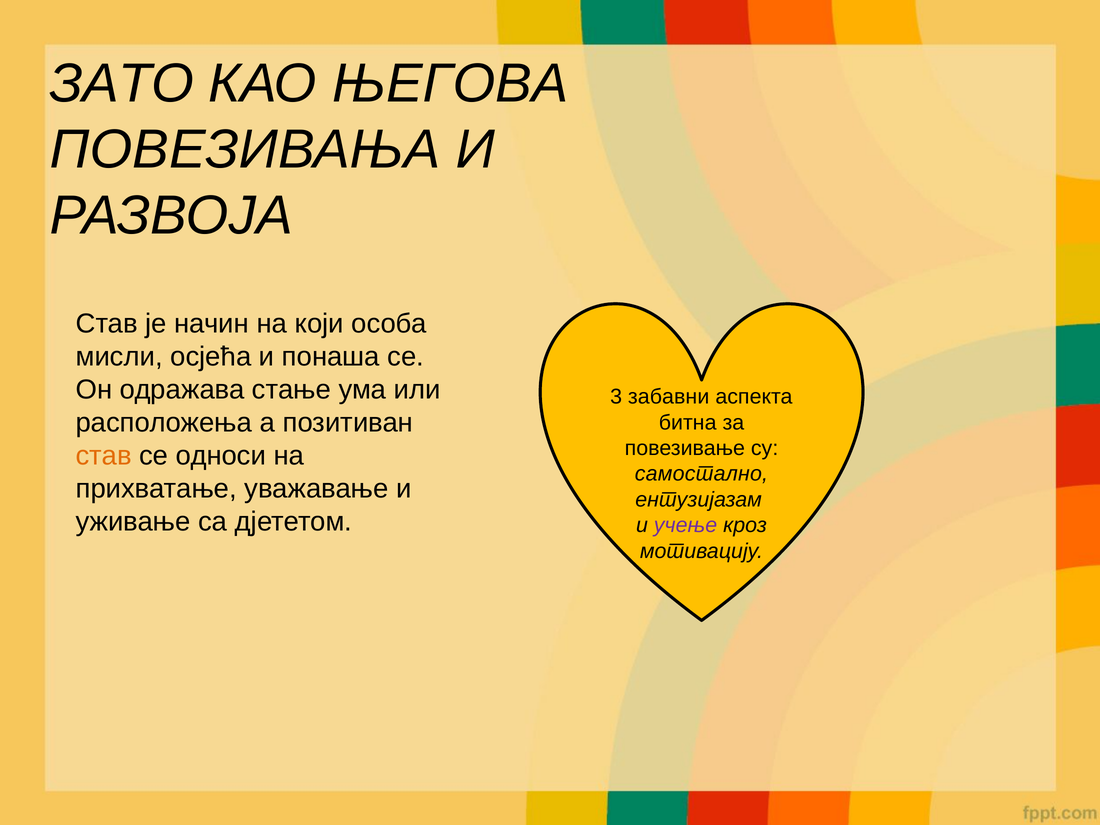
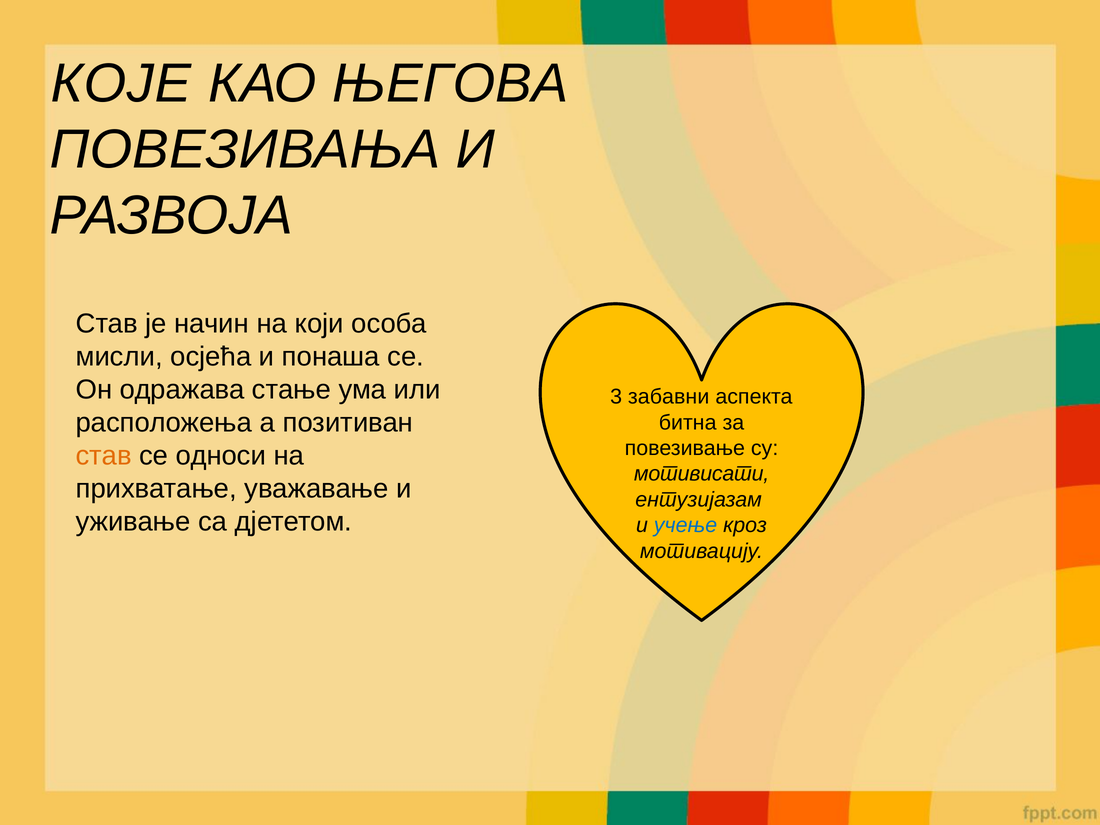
ЗАТО: ЗАТО -> КОЈЕ
самостално: самостално -> мотивисати
учење colour: purple -> blue
